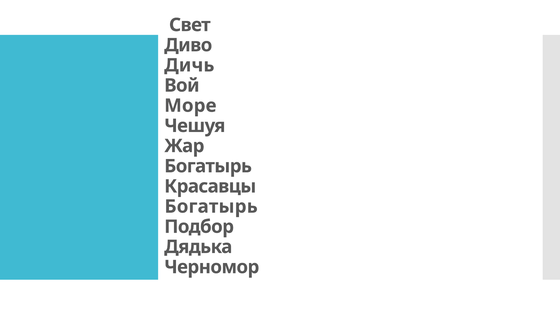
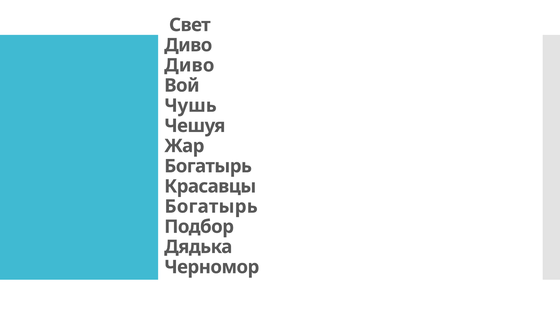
Дичь at (189, 65): Дичь -> Диво
Море: Море -> Чушь
